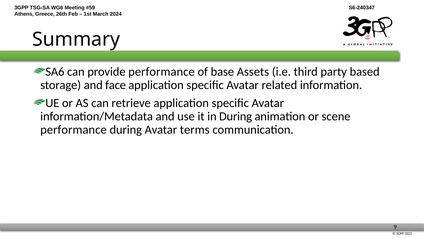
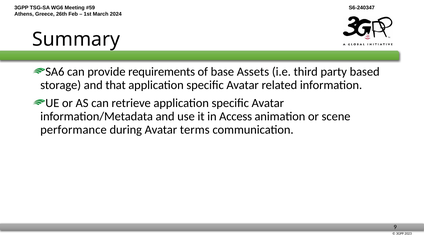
provide performance: performance -> requirements
face: face -> that
in During: During -> Access
